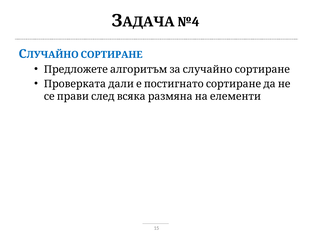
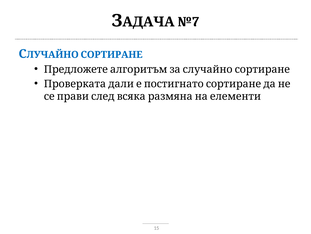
№4: №4 -> №7
